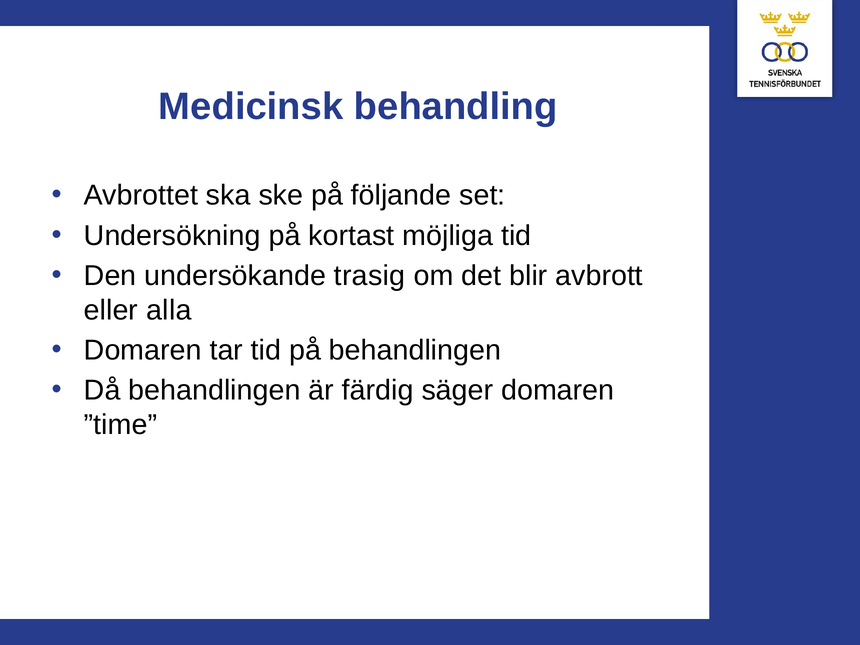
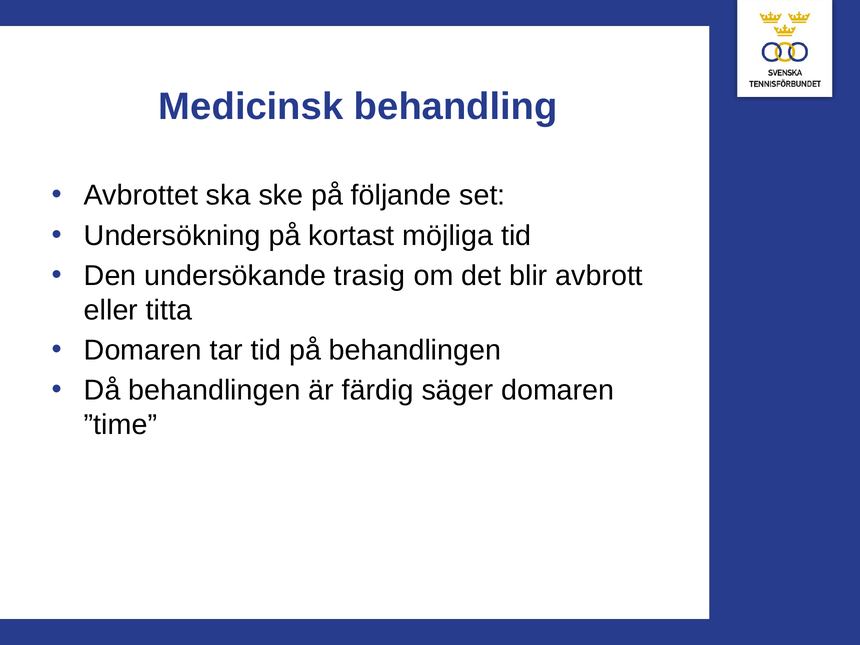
alla: alla -> titta
